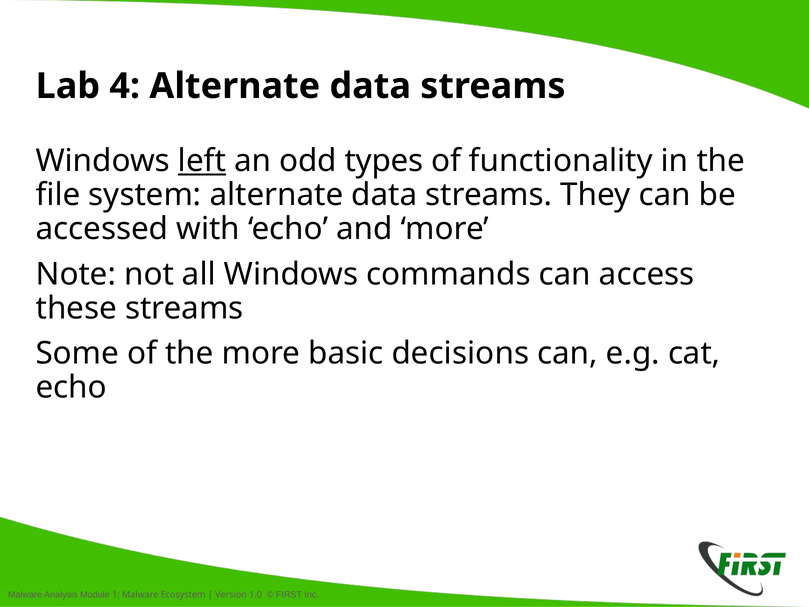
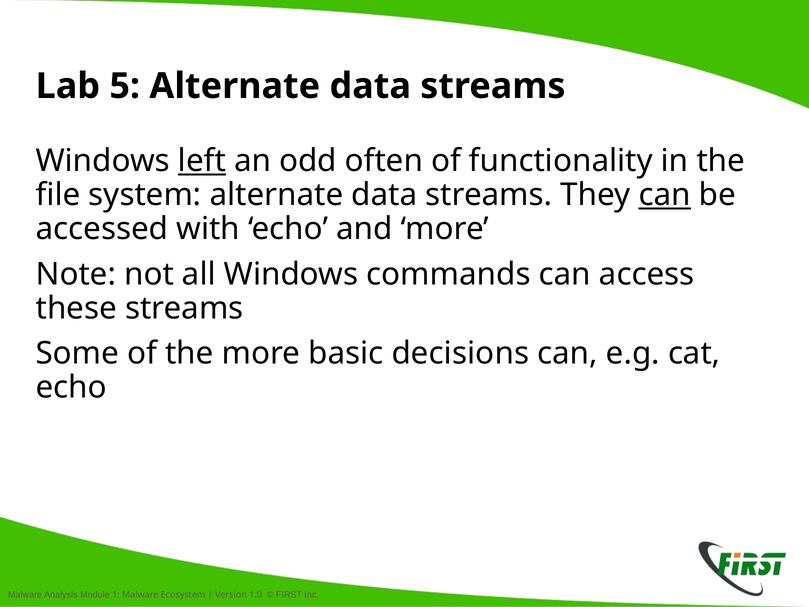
4: 4 -> 5
types: types -> often
can at (665, 195) underline: none -> present
